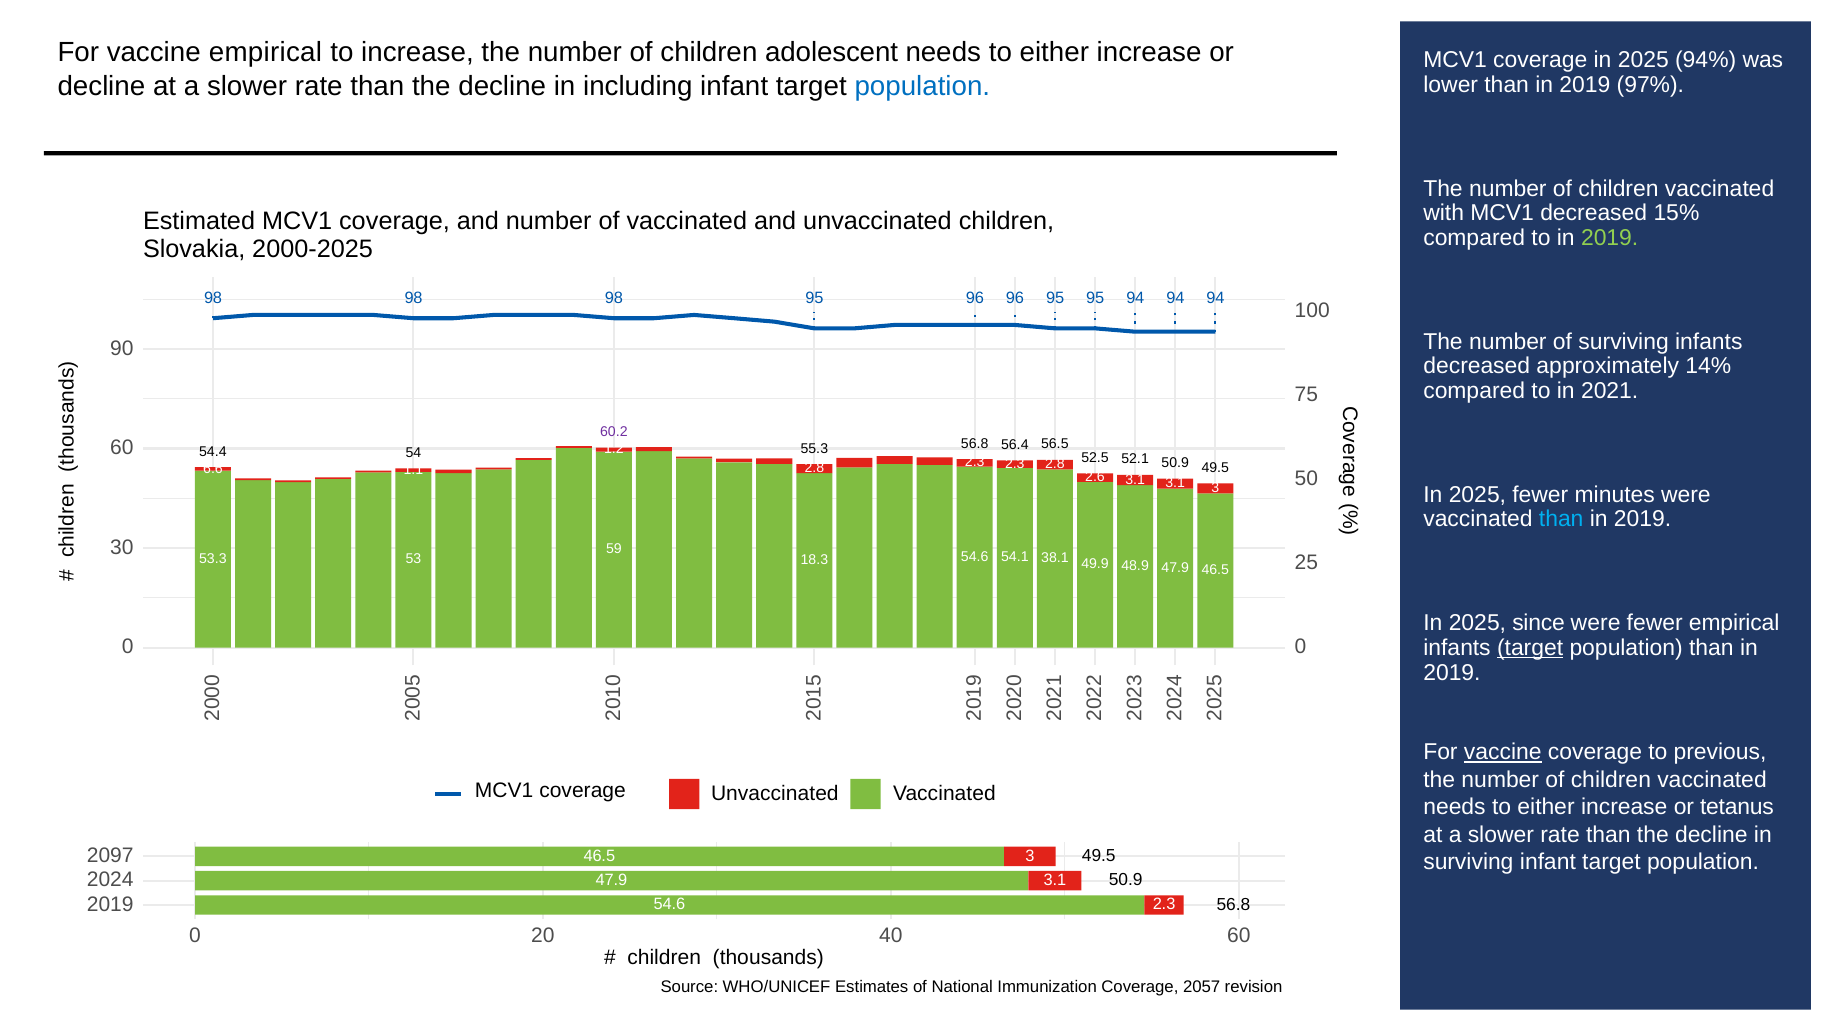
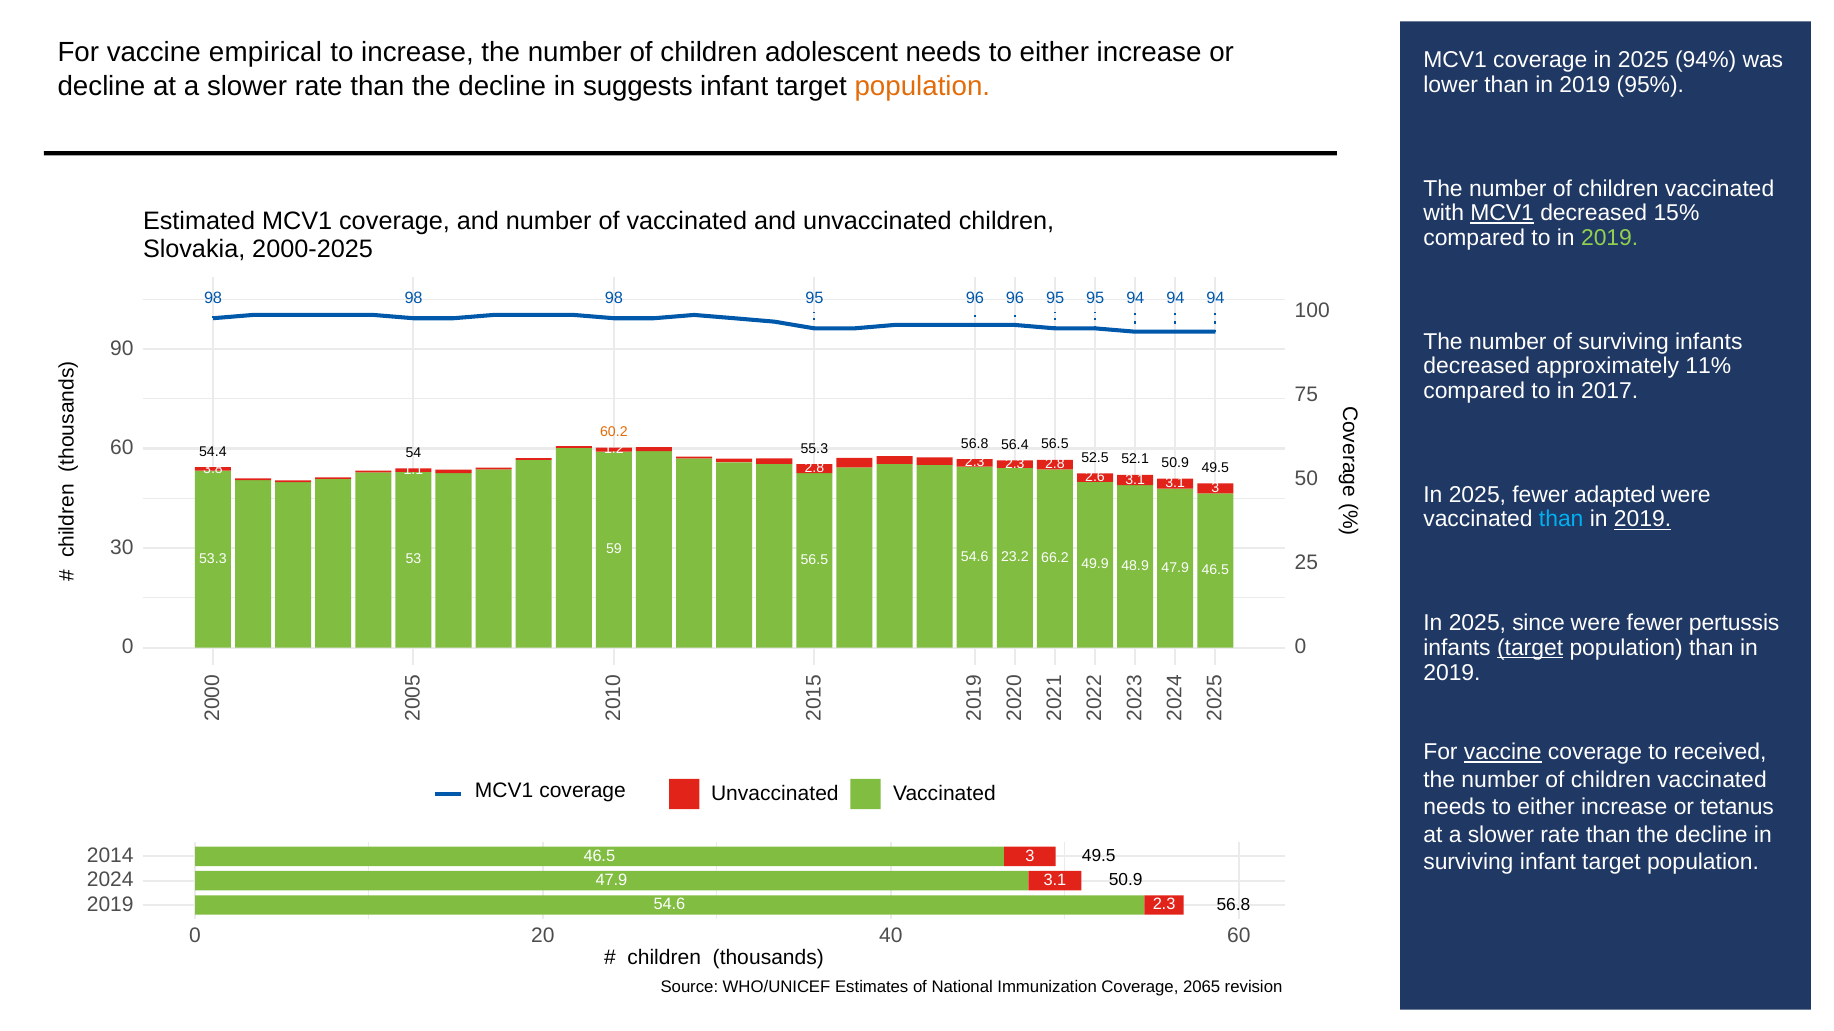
including: including -> suggests
population at (922, 86) colour: blue -> orange
97%: 97% -> 95%
MCV1 at (1502, 213) underline: none -> present
14%: 14% -> 11%
2021: 2021 -> 2017
60.2 colour: purple -> orange
6.6: 6.6 -> 3.8
minutes: minutes -> adapted
2019 at (1643, 520) underline: none -> present
54.1: 54.1 -> 23.2
38.1: 38.1 -> 66.2
18.3 at (814, 560): 18.3 -> 56.5
fewer empirical: empirical -> pertussis
previous: previous -> received
2097: 2097 -> 2014
2057: 2057 -> 2065
